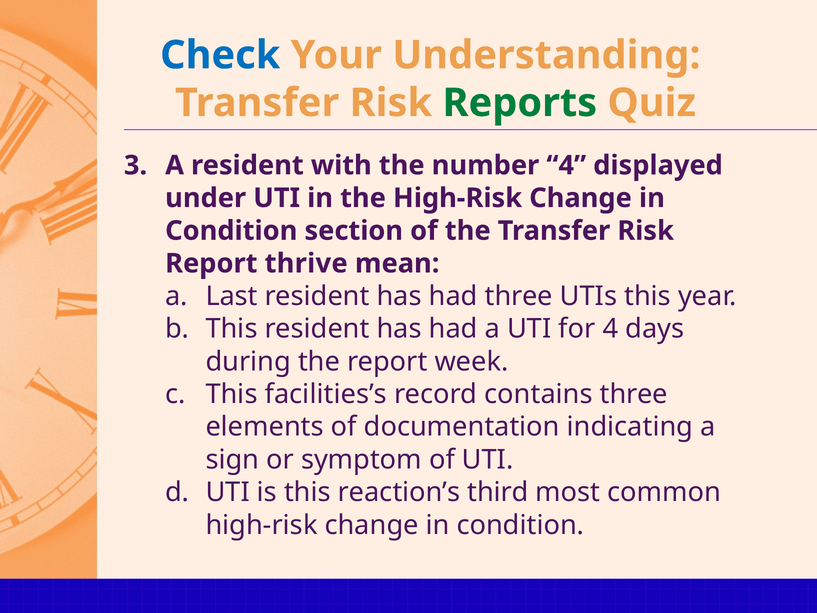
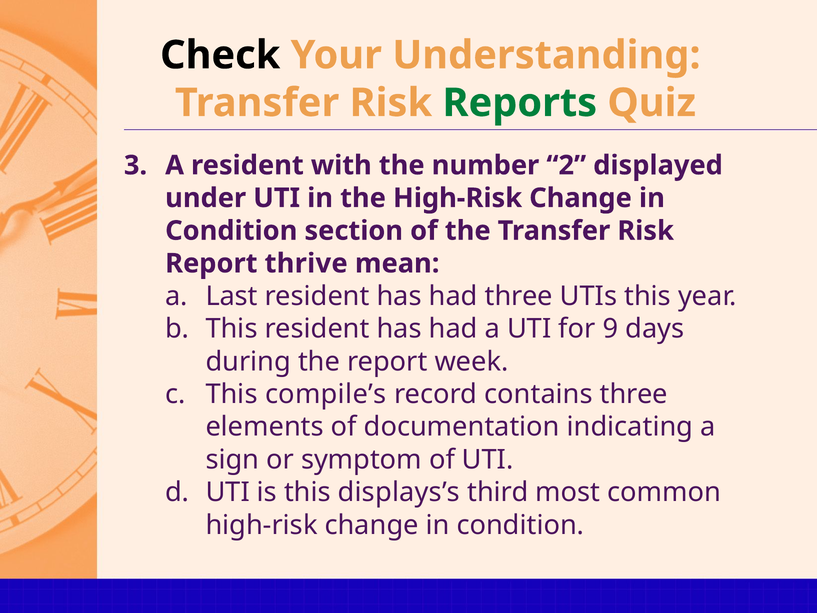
Check colour: blue -> black
number 4: 4 -> 2
for 4: 4 -> 9
facilities’s: facilities’s -> compile’s
reaction’s: reaction’s -> displays’s
